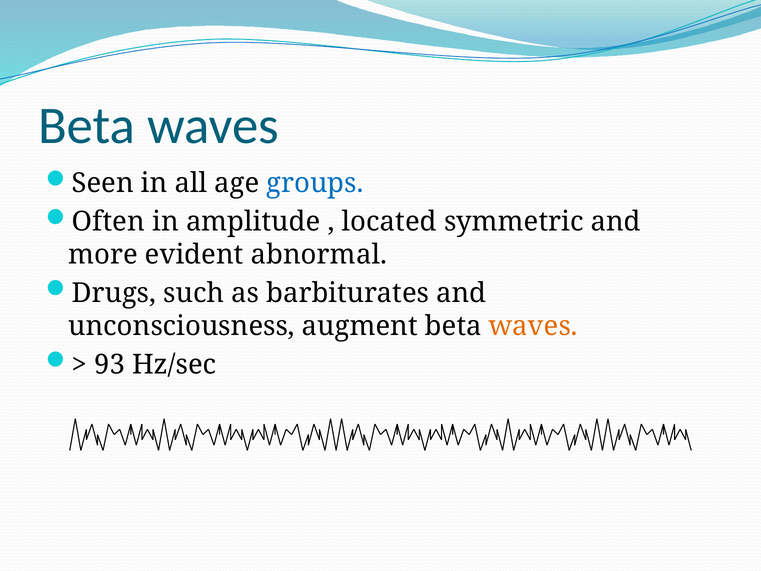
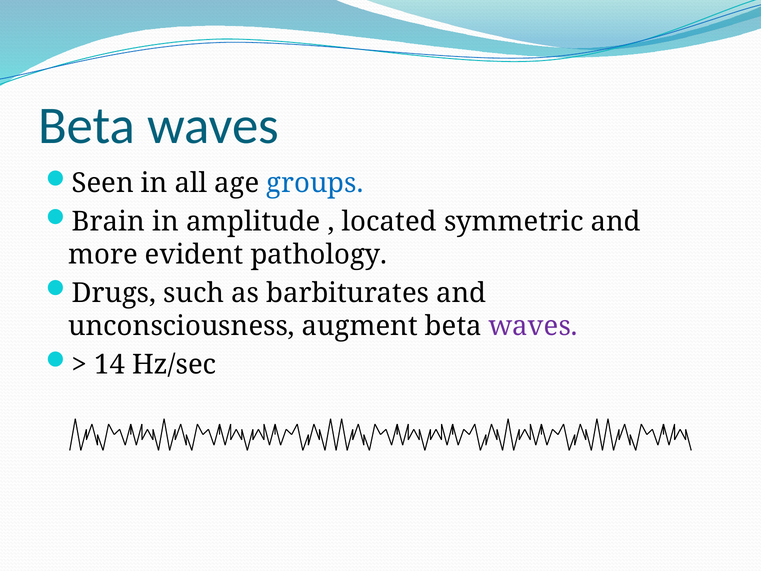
Often: Often -> Brain
abnormal: abnormal -> pathology
waves at (533, 326) colour: orange -> purple
93: 93 -> 14
